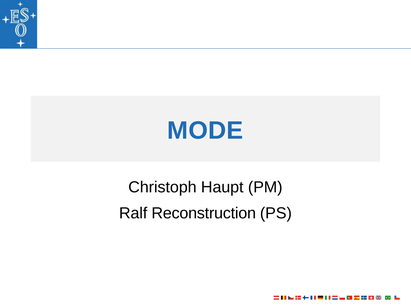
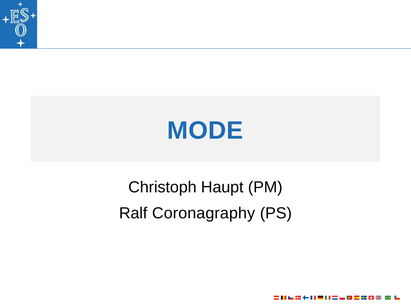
Reconstruction: Reconstruction -> Coronagraphy
